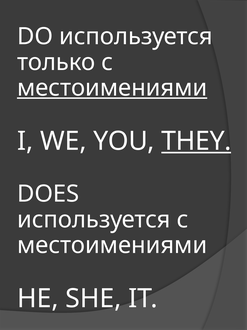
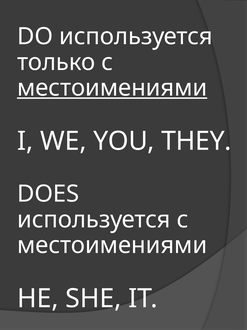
THEY underline: present -> none
